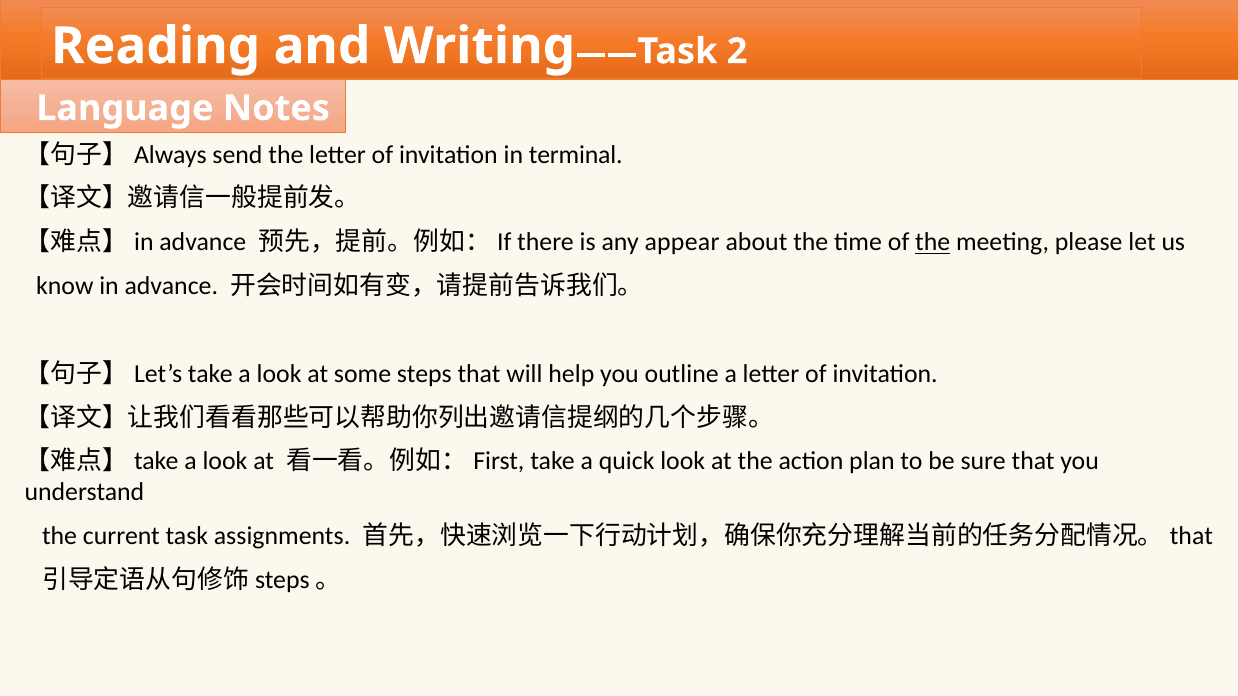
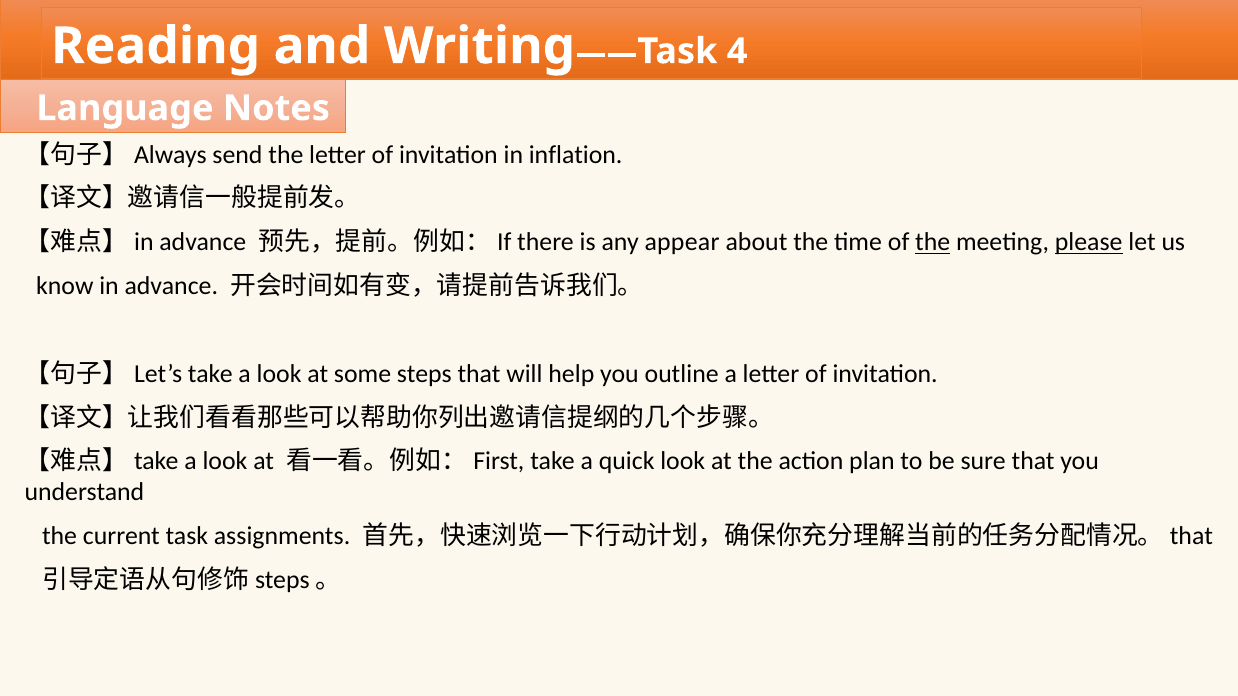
2: 2 -> 4
terminal: terminal -> inflation
please underline: none -> present
